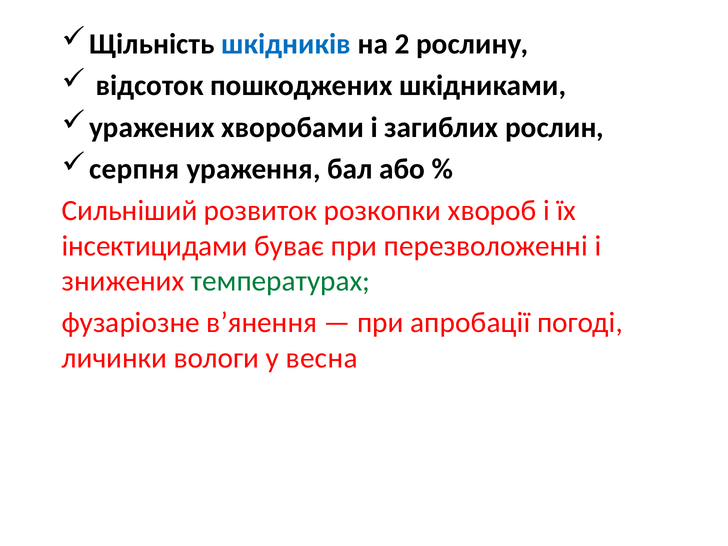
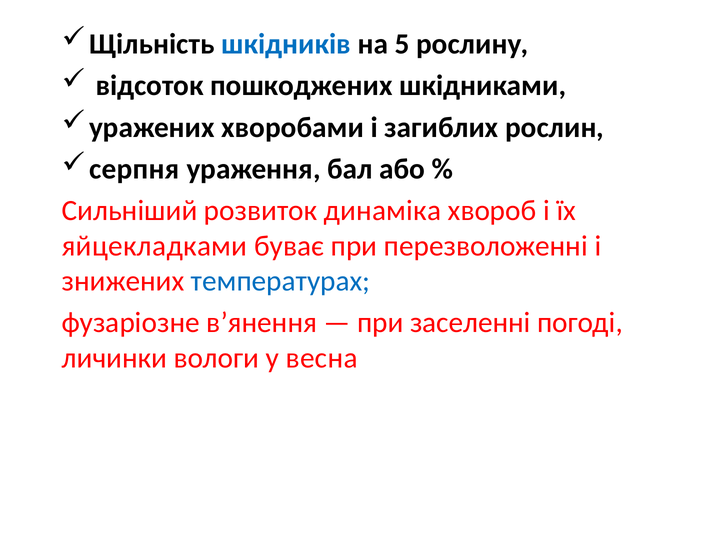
2: 2 -> 5
розкопки: розкопки -> динаміка
інсектицидами: інсектицидами -> яйцекладками
температурах colour: green -> blue
апробації: апробації -> заселенні
